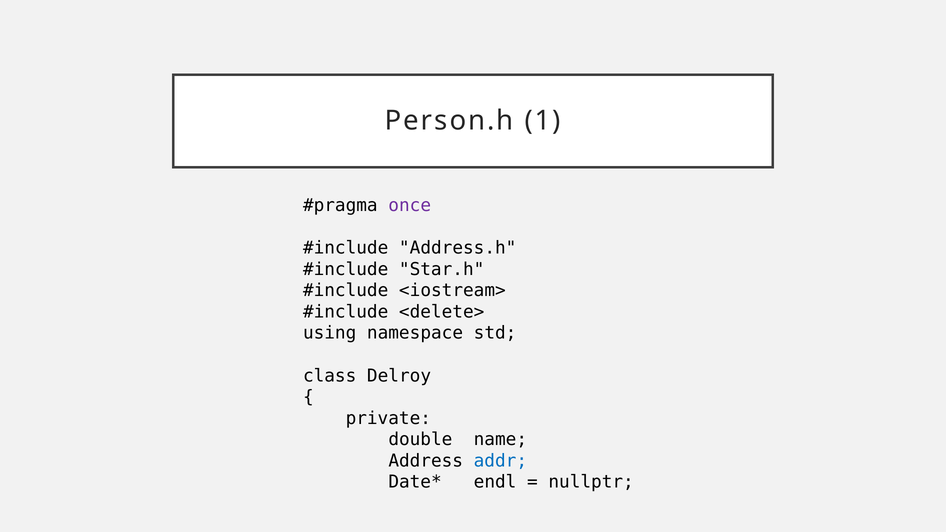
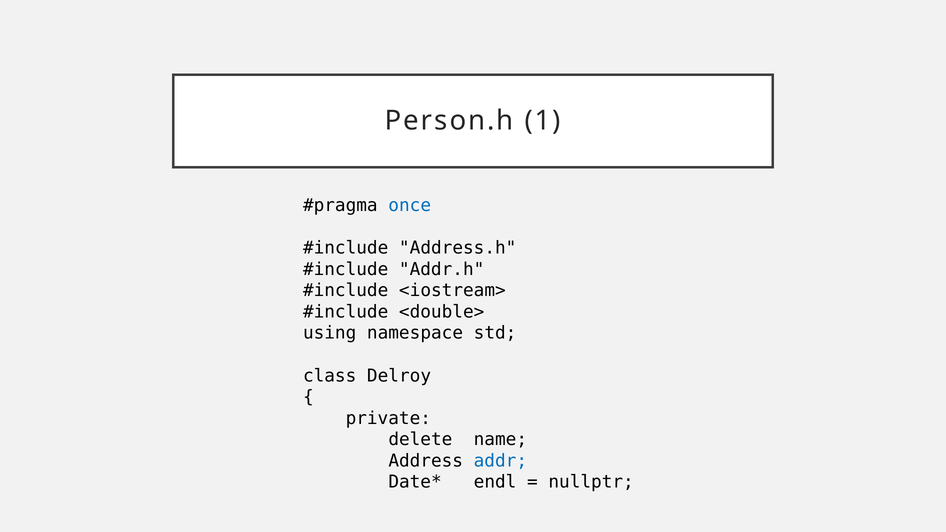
once colour: purple -> blue
Star.h: Star.h -> Addr.h
<delete>: <delete> -> <double>
double: double -> delete
